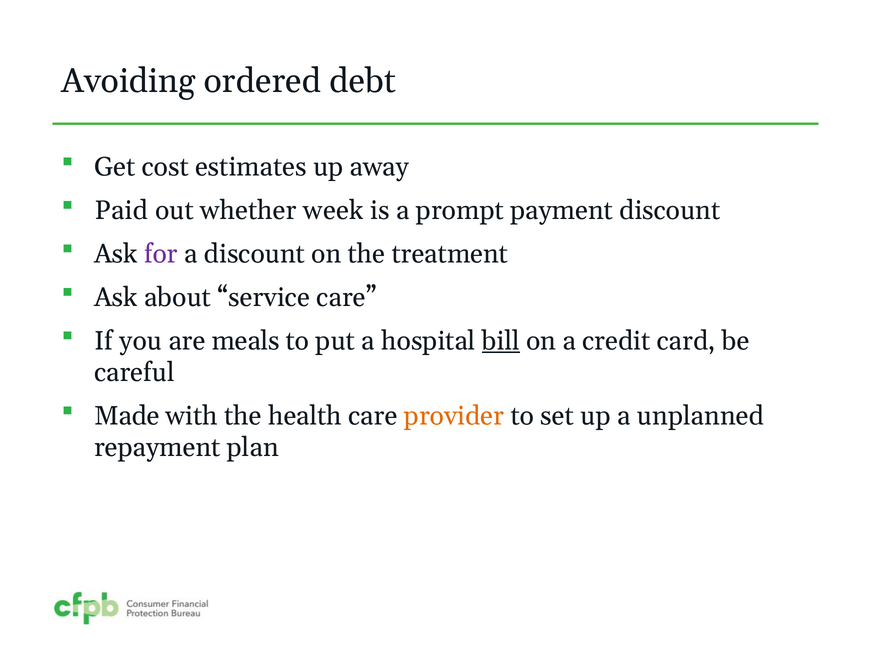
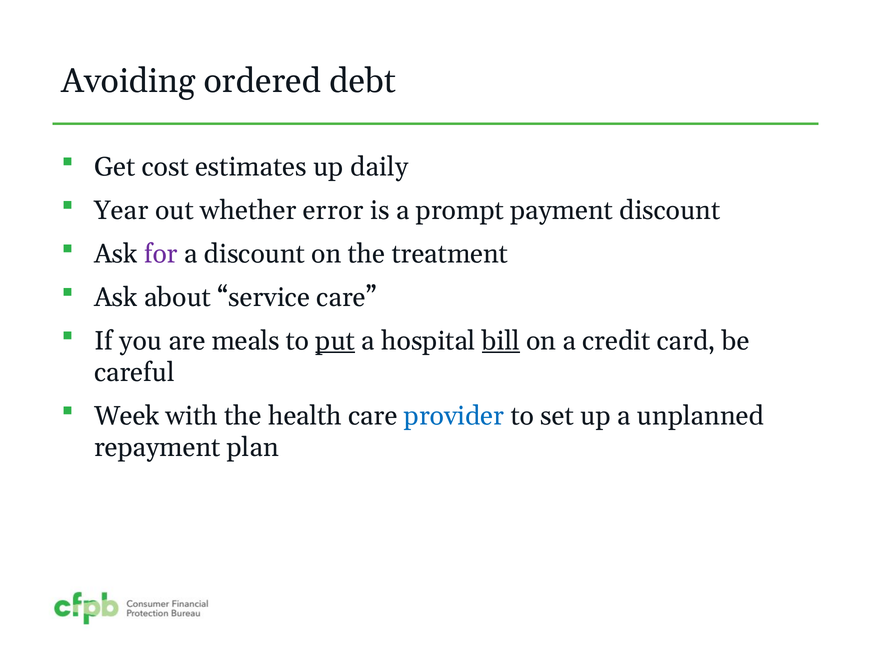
away: away -> daily
Paid: Paid -> Year
week: week -> error
put underline: none -> present
Made: Made -> Week
provider colour: orange -> blue
